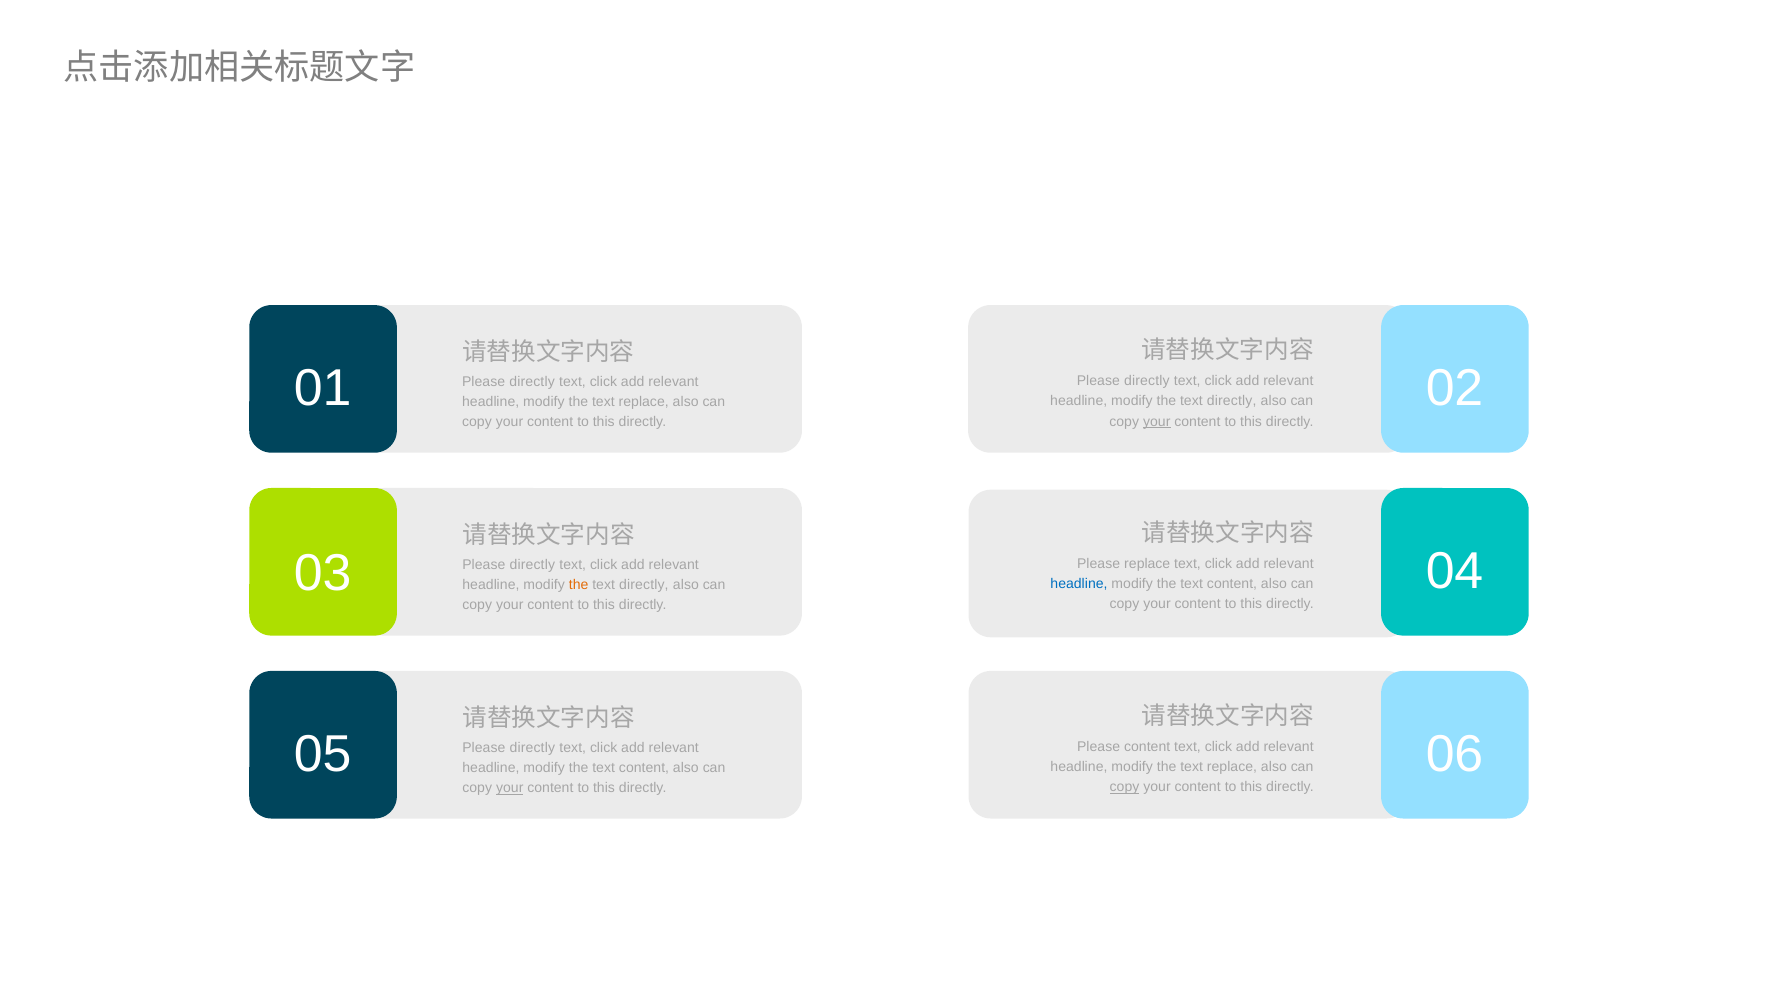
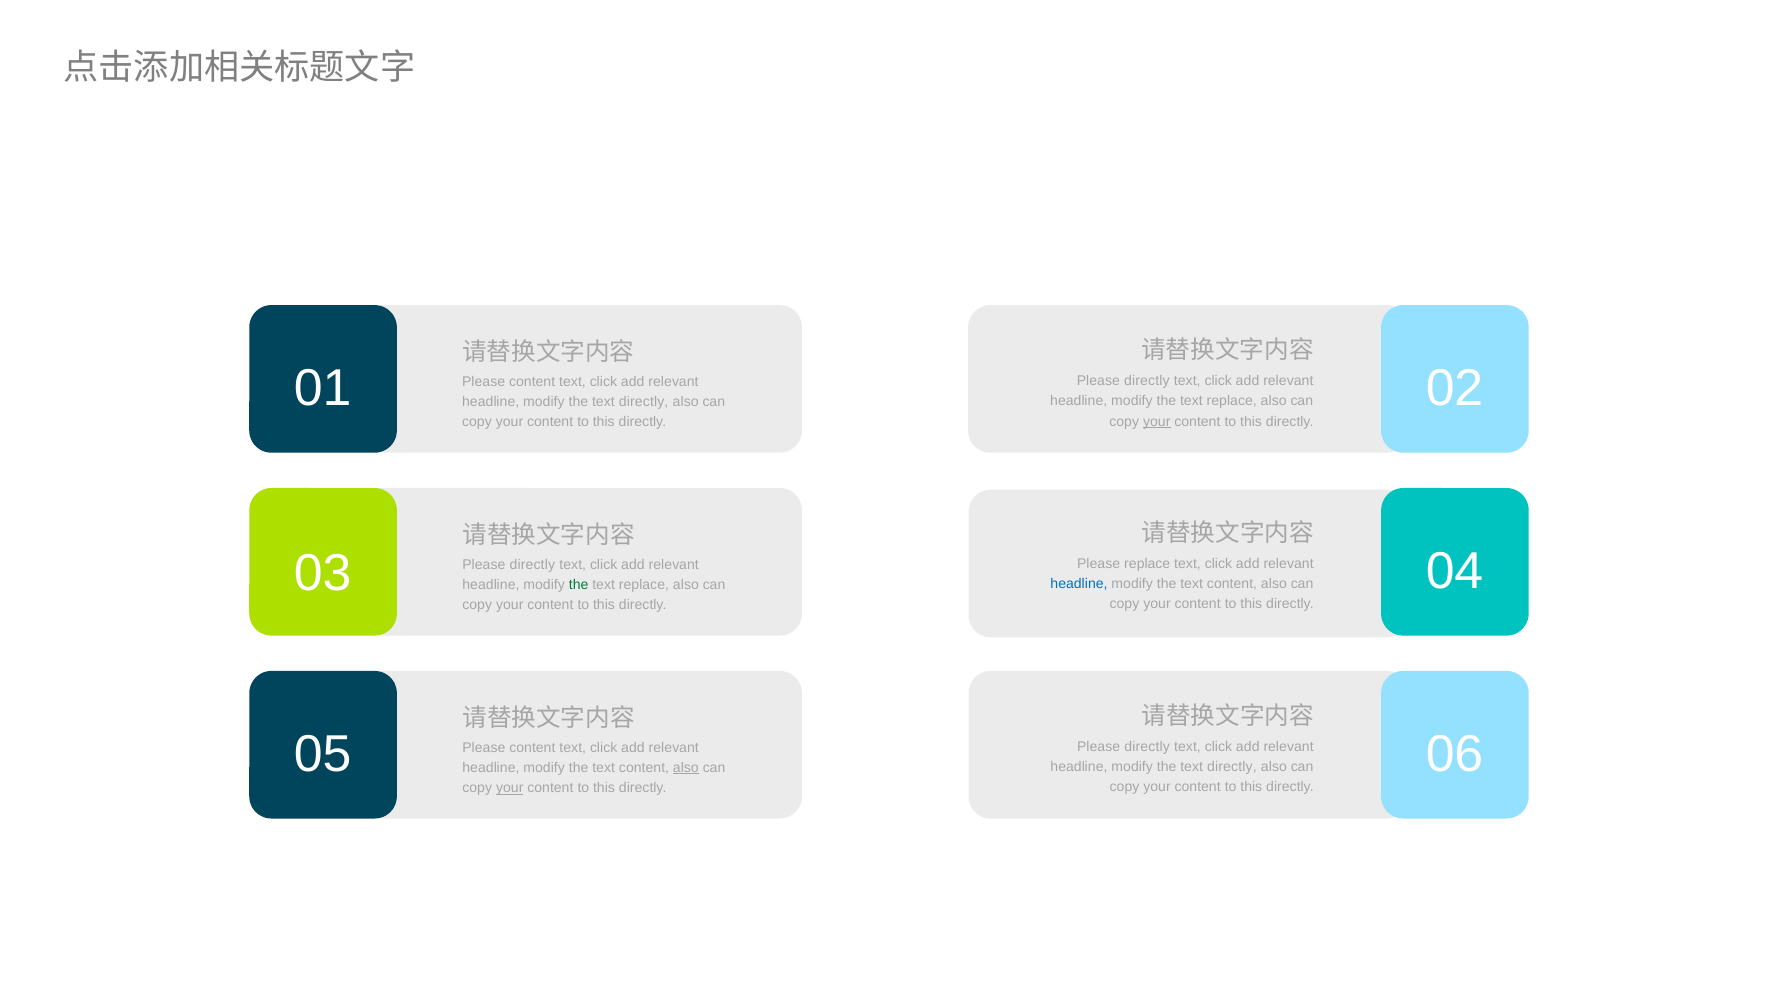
directly at (532, 382): directly -> content
directly at (1232, 401): directly -> replace
replace at (644, 402): replace -> directly
the at (579, 585) colour: orange -> green
directly at (644, 585): directly -> replace
content at (1147, 747): content -> directly
directly at (532, 748): directly -> content
replace at (1232, 767): replace -> directly
also at (686, 768) underline: none -> present
copy at (1125, 787) underline: present -> none
